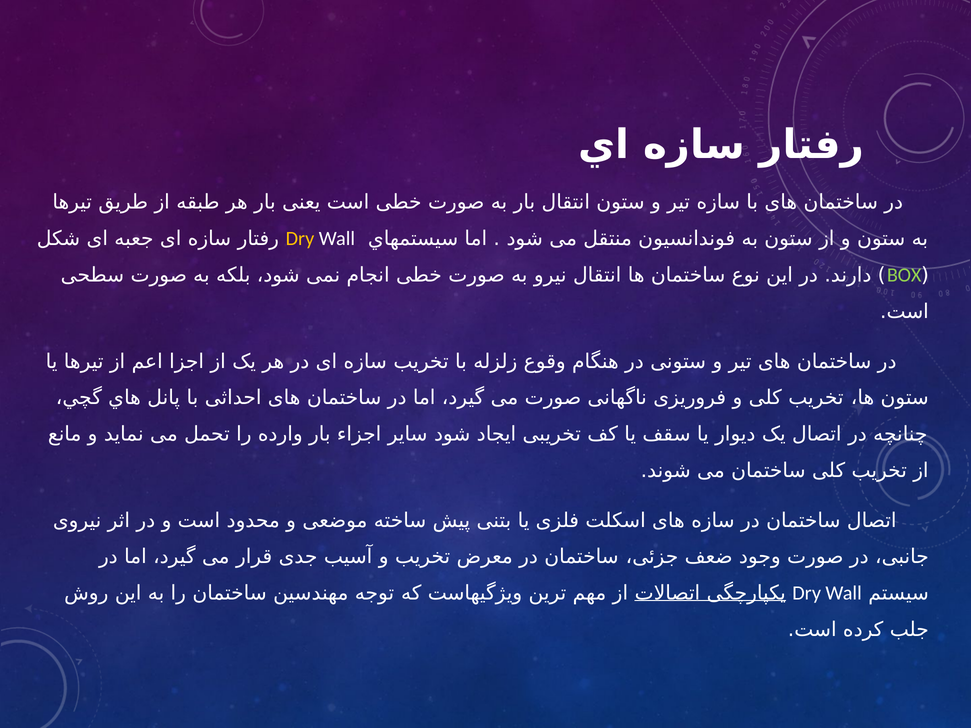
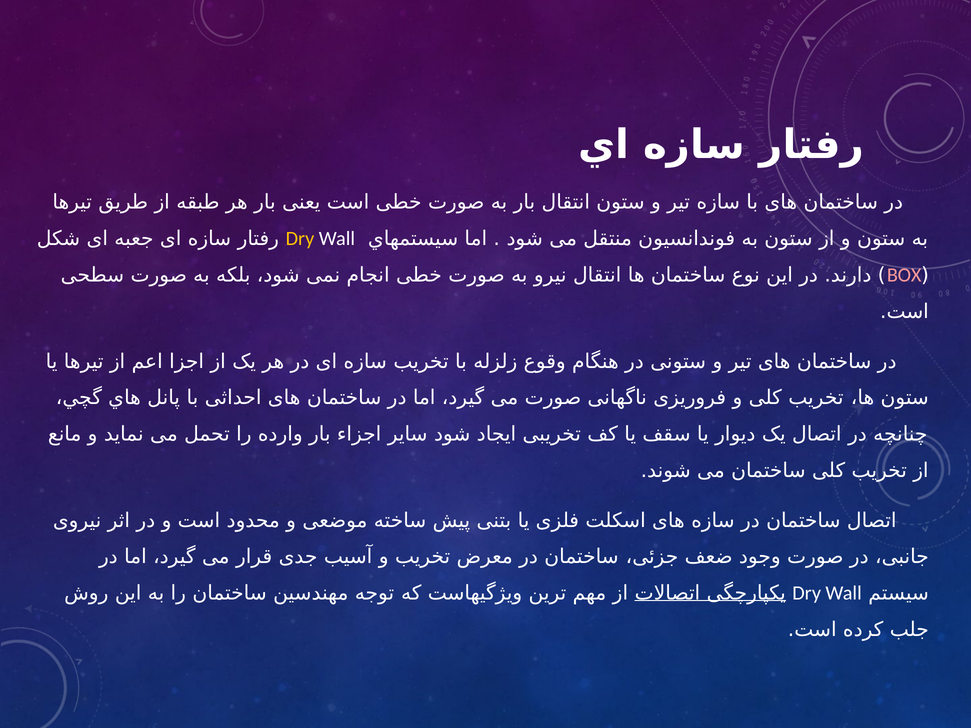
BOX colour: light green -> pink
